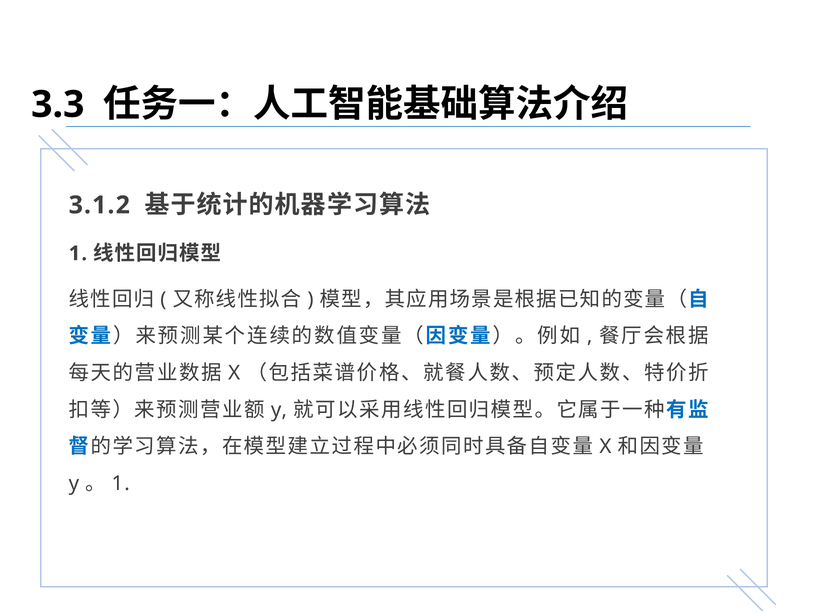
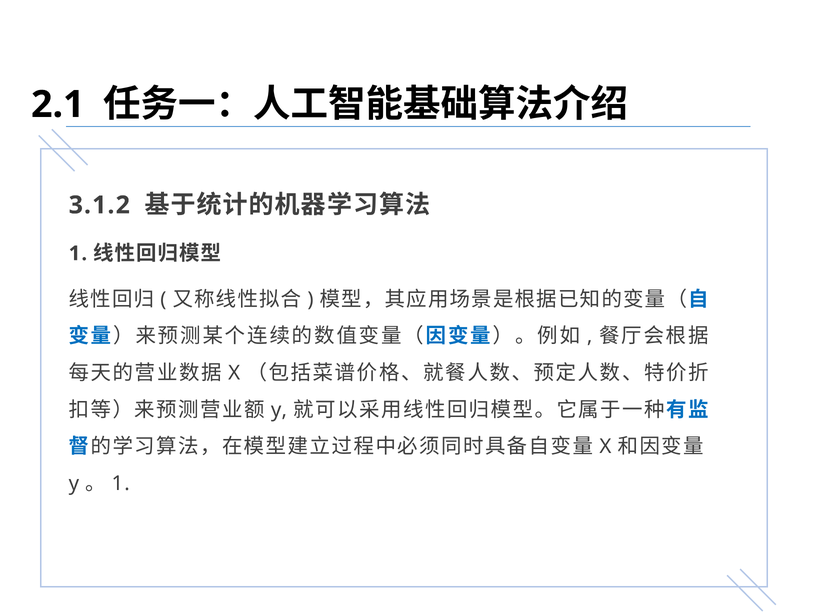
3.3: 3.3 -> 2.1
